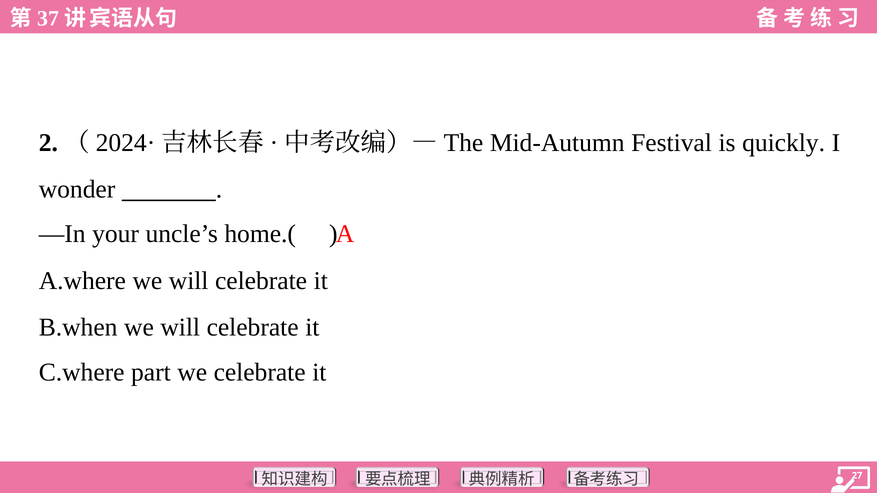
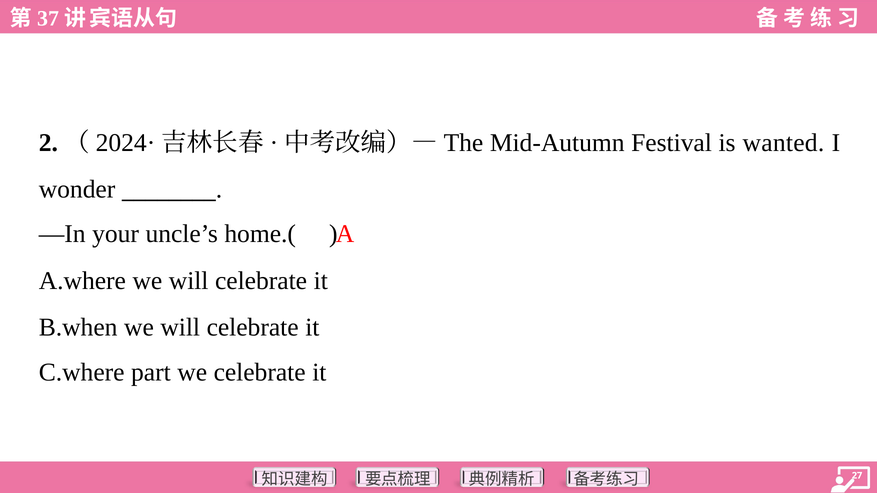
quickly: quickly -> wanted
